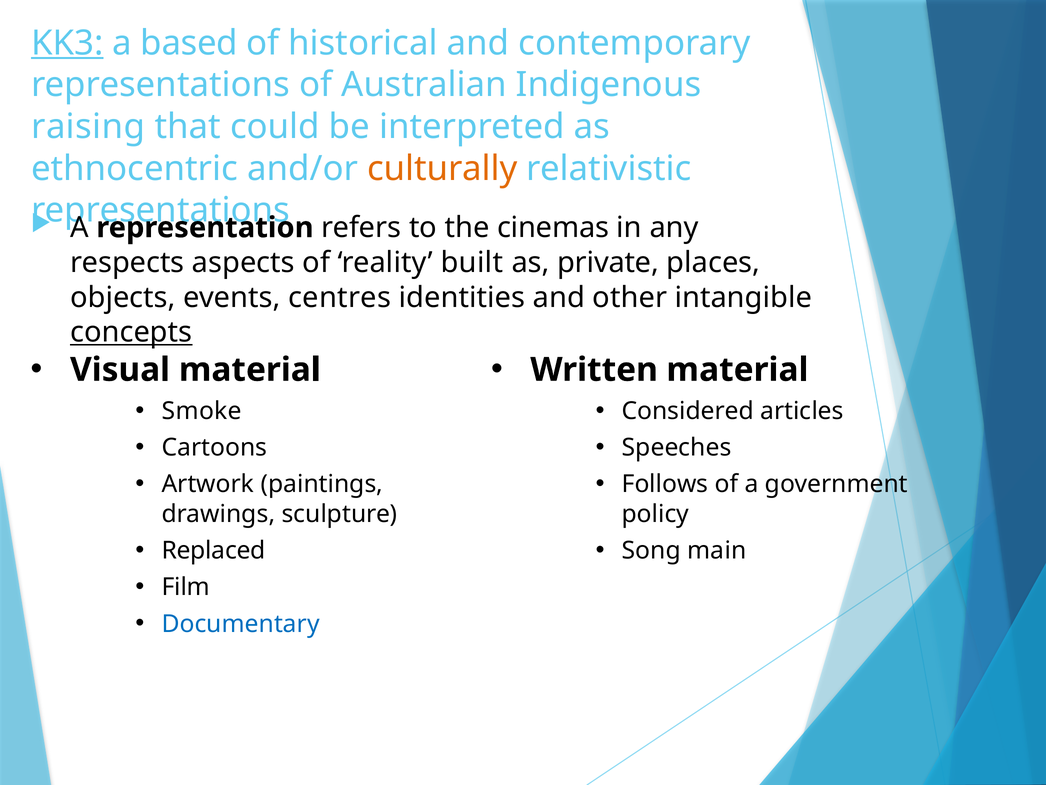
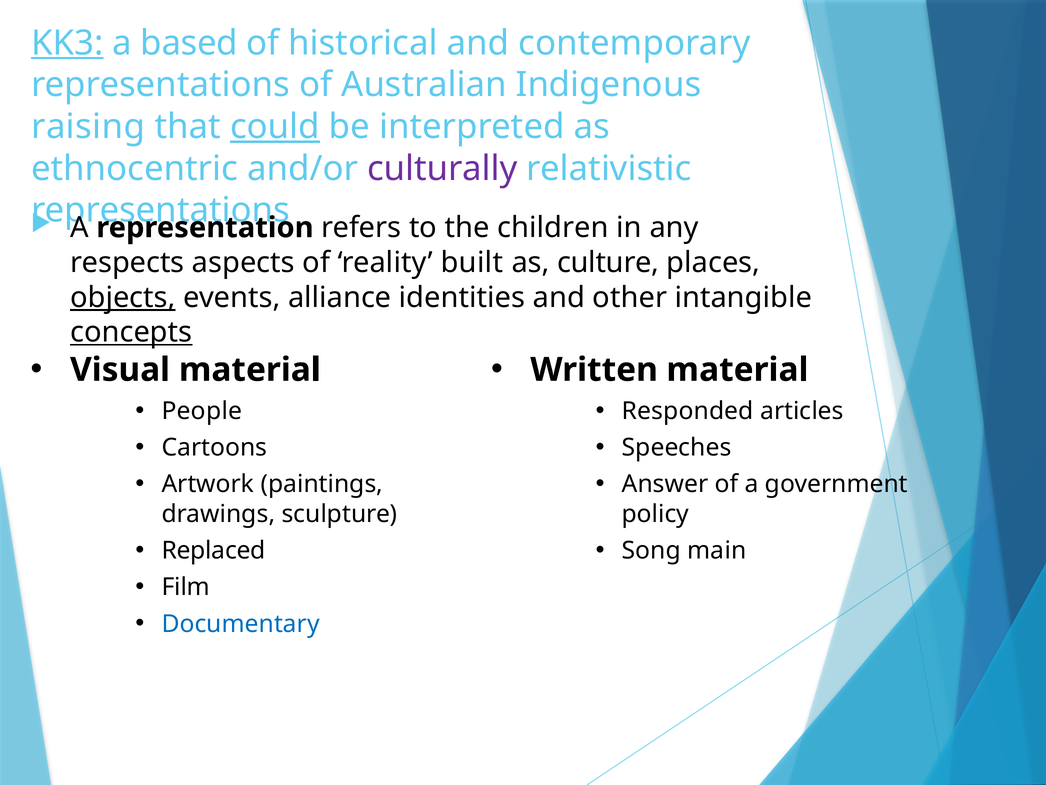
could underline: none -> present
culturally colour: orange -> purple
cinemas: cinemas -> children
private: private -> culture
objects underline: none -> present
centres: centres -> alliance
Smoke: Smoke -> People
Considered: Considered -> Responded
Follows: Follows -> Answer
